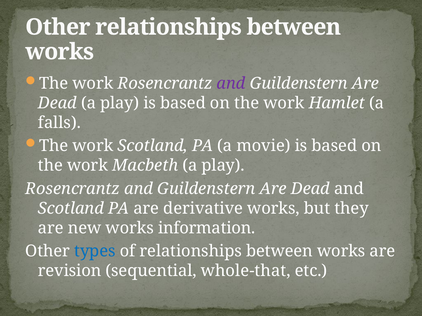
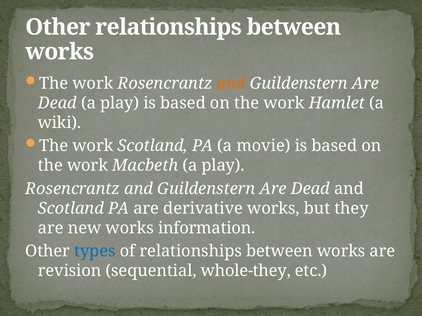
and at (231, 83) colour: purple -> orange
falls: falls -> wiki
whole-that: whole-that -> whole-they
